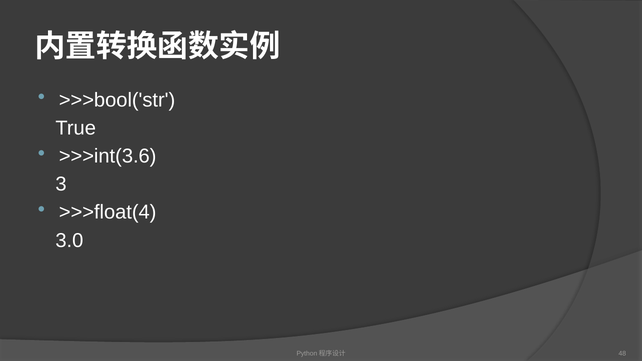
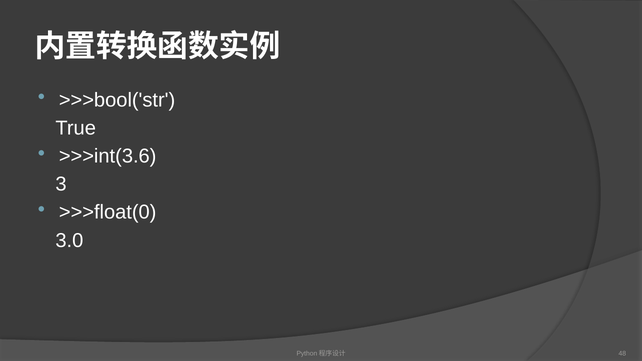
>>>float(4: >>>float(4 -> >>>float(0
